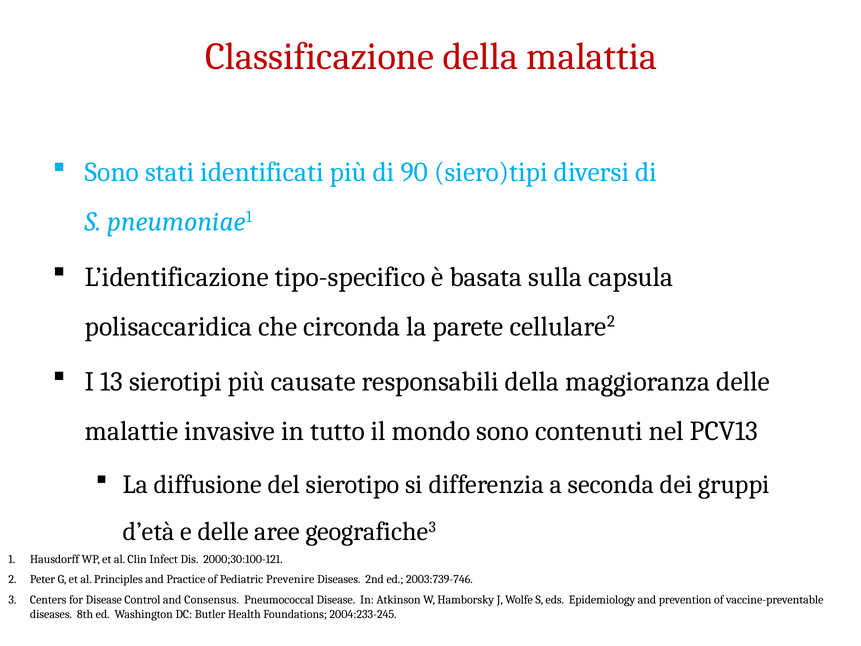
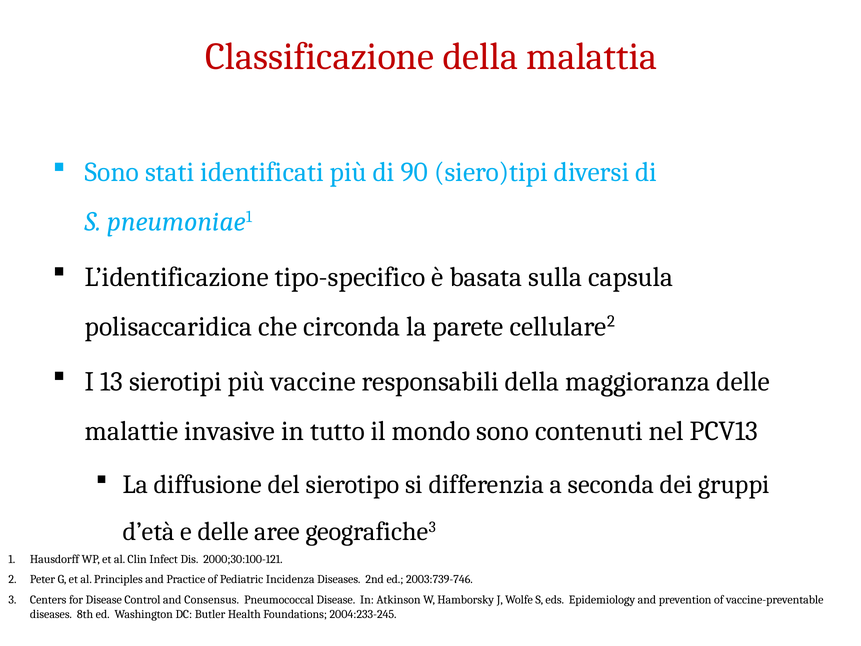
causate: causate -> vaccine
Prevenire: Prevenire -> Incidenza
